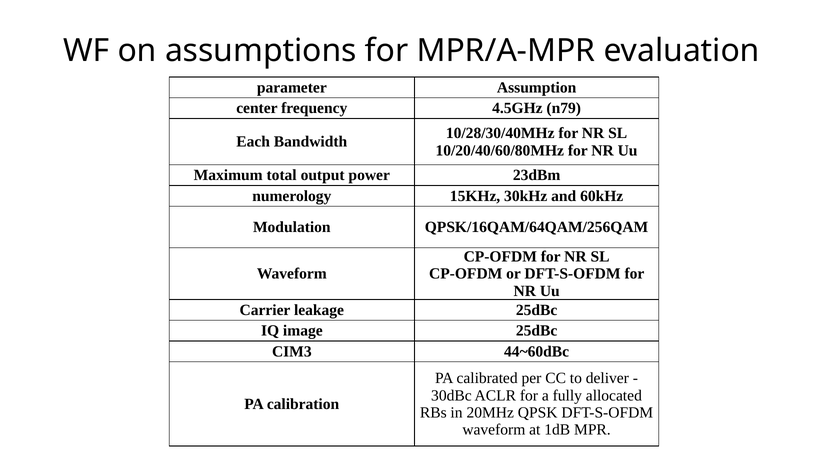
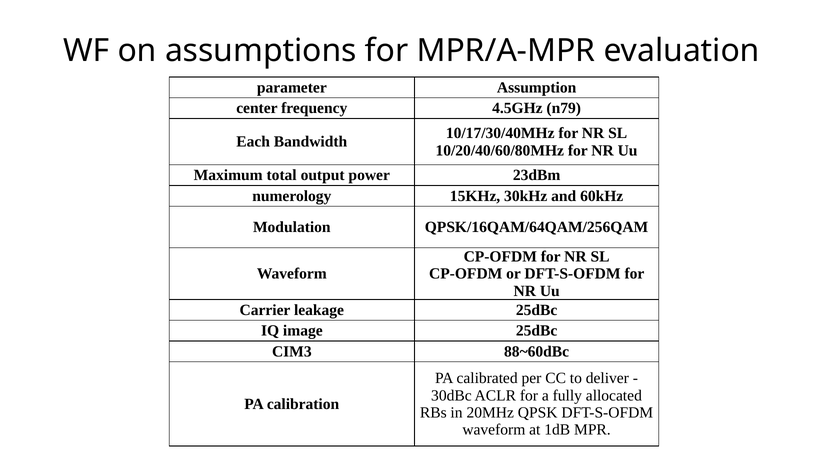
10/28/30/40MHz: 10/28/30/40MHz -> 10/17/30/40MHz
44~60dBc: 44~60dBc -> 88~60dBc
